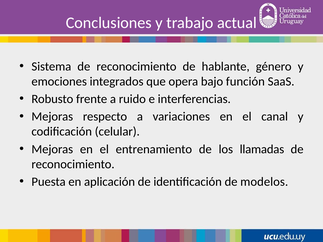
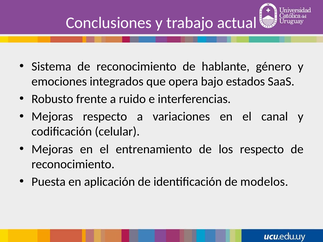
función: función -> estados
los llamadas: llamadas -> respecto
